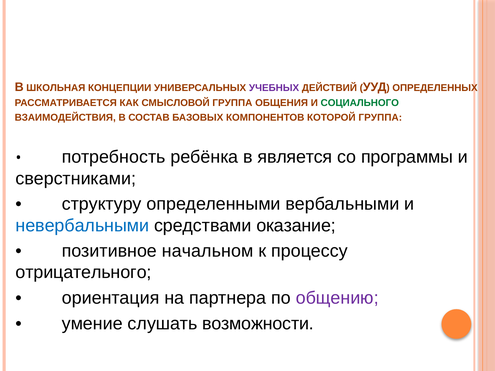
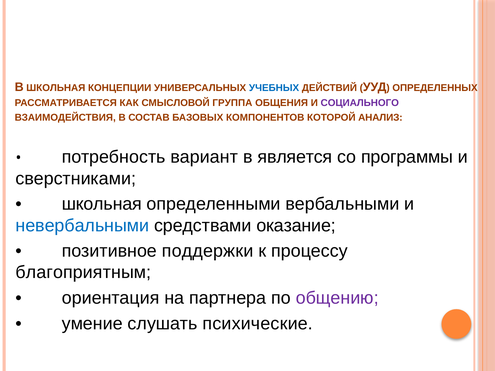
УЧЕБНЫХ colour: purple -> blue
СОЦИАЛЬНОГО colour: green -> purple
КОТОРОЙ ГРУППА: ГРУППА -> АНАЛИЗ
ребёнка: ребёнка -> вариант
структуру at (102, 204): структуру -> школьная
начальном: начальном -> поддержки
отрицательного: отрицательного -> благоприятным
возможности: возможности -> психические
